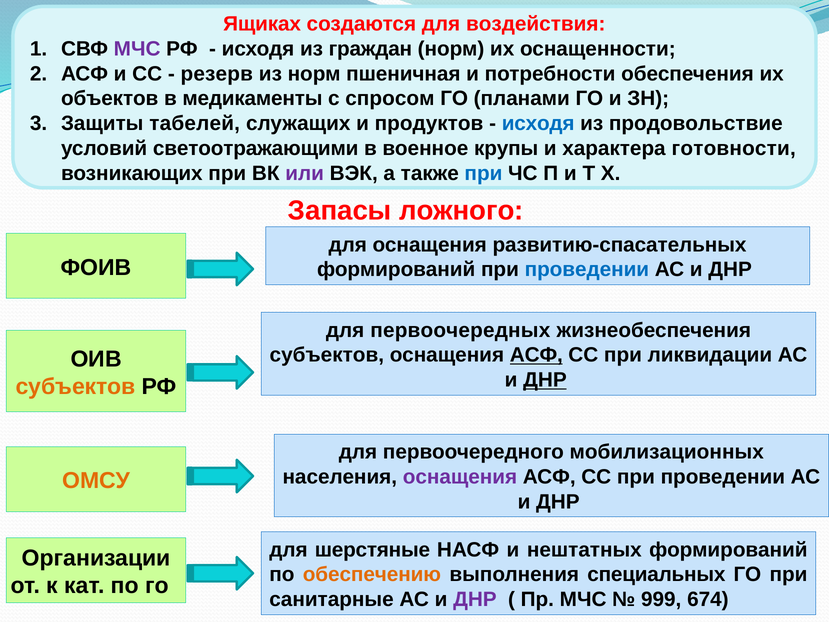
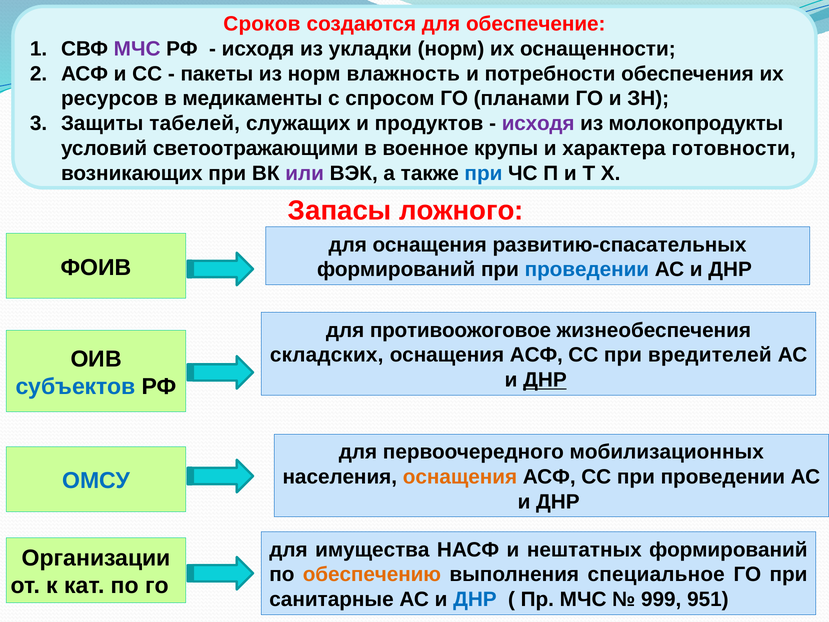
Ящиках: Ящиках -> Сроков
воздействия: воздействия -> обеспечение
граждан: граждан -> укладки
резерв: резерв -> пакеты
пшеничная: пшеничная -> влажность
объектов: объектов -> ресурсов
исходя at (538, 123) colour: blue -> purple
продовольствие: продовольствие -> молокопродукты
первоочередных: первоочередных -> противоожоговое
субъектов at (327, 355): субъектов -> складских
АСФ at (536, 355) underline: present -> none
ликвидации: ликвидации -> вредителей
субъектов at (76, 386) colour: orange -> blue
оснащения at (460, 477) colour: purple -> orange
ОМСУ colour: orange -> blue
шерстяные: шерстяные -> имущества
специальных: специальных -> специальное
ДНР at (475, 599) colour: purple -> blue
674: 674 -> 951
